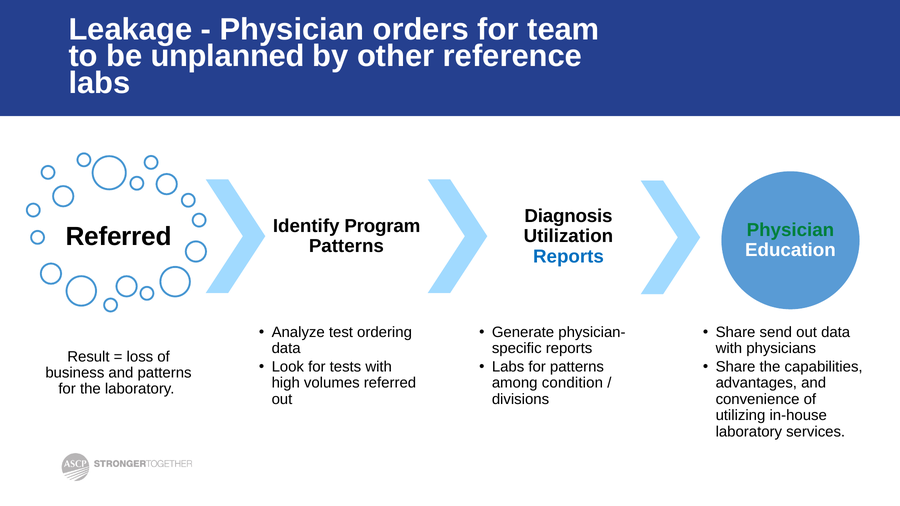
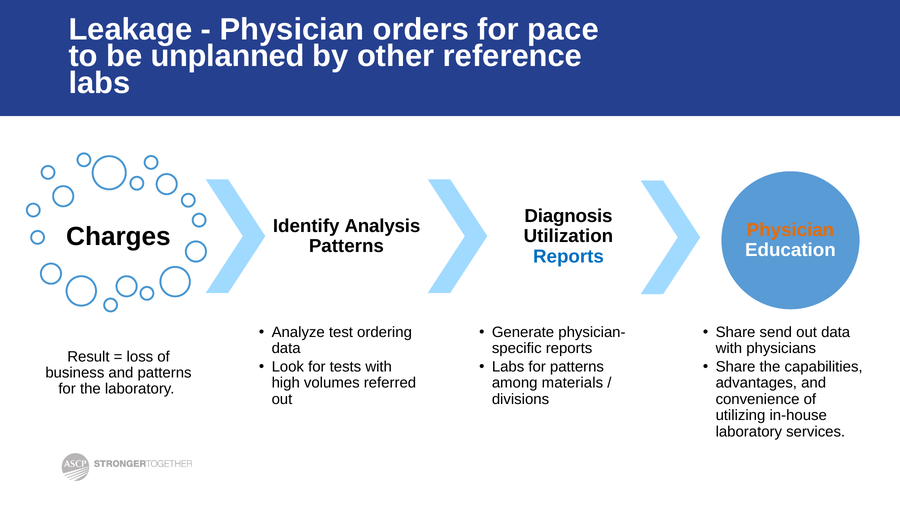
team: team -> pace
Program: Program -> Analysis
Physician at (790, 230) colour: green -> orange
Referred at (119, 237): Referred -> Charges
condition: condition -> materials
